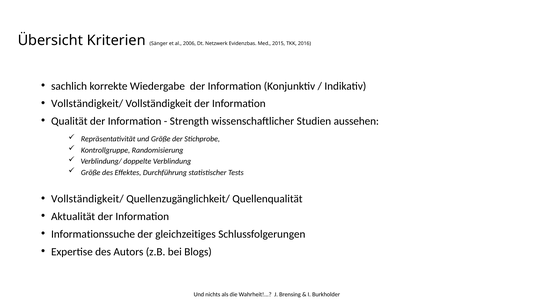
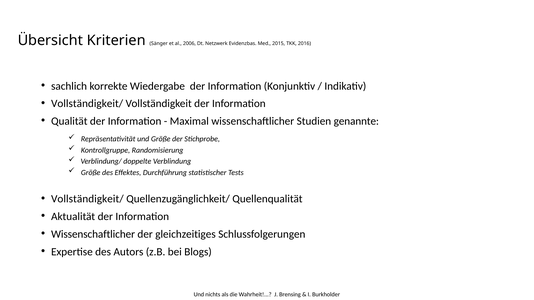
Strength: Strength -> Maximal
aussehen: aussehen -> genannte
Informationssuche at (93, 234): Informationssuche -> Wissenschaftlicher
